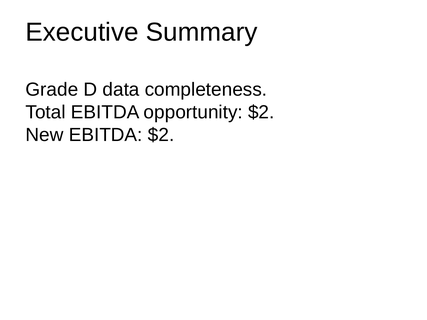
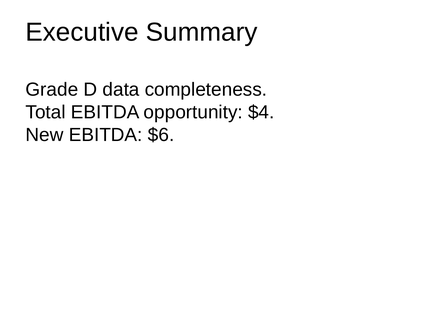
opportunity $2: $2 -> $4
EBITDA $2: $2 -> $6
